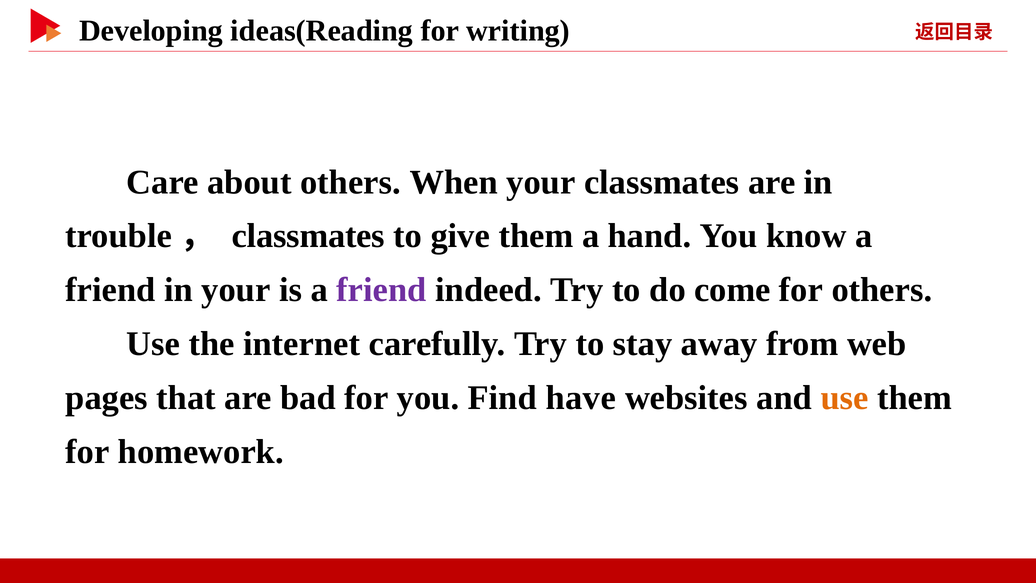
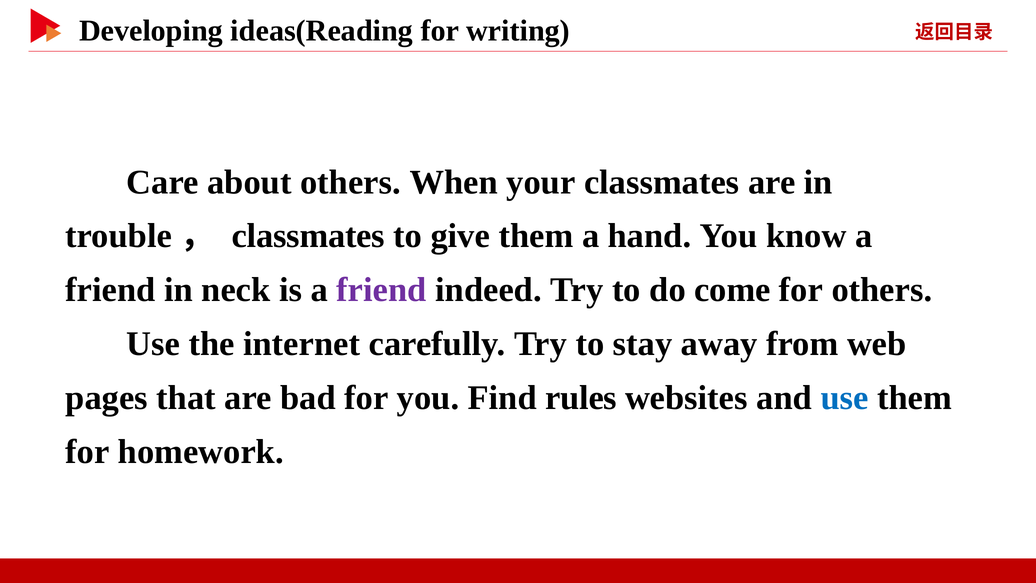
in your: your -> neck
have: have -> rules
use at (845, 398) colour: orange -> blue
